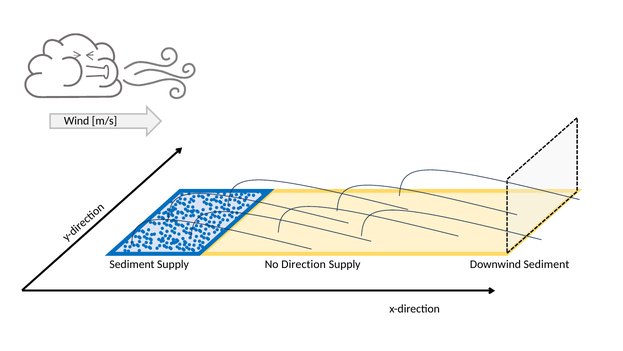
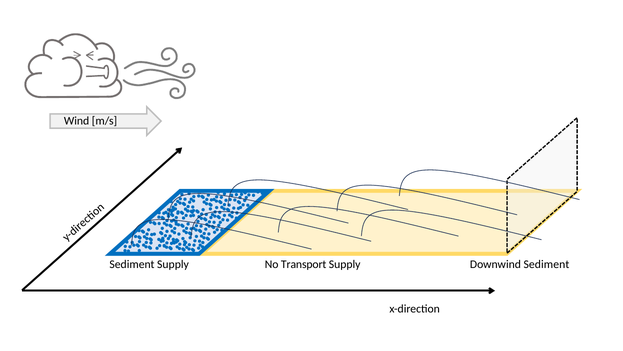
Direction: Direction -> Transport
